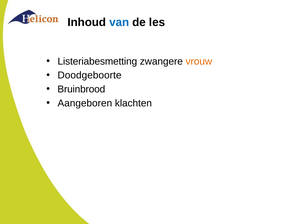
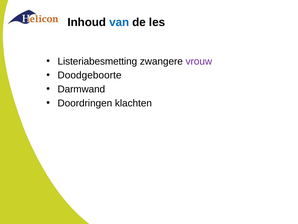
vrouw colour: orange -> purple
Bruinbrood: Bruinbrood -> Darmwand
Aangeboren: Aangeboren -> Doordringen
